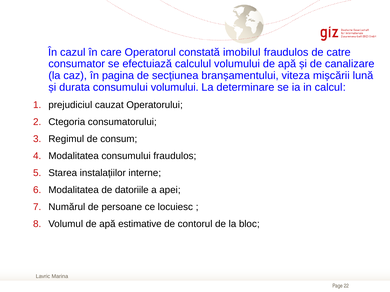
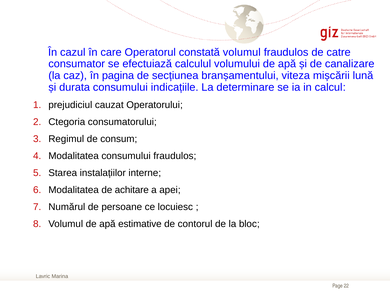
constată imobilul: imobilul -> volumul
consumului volumului: volumului -> indicațiile
datoriile: datoriile -> achitare
